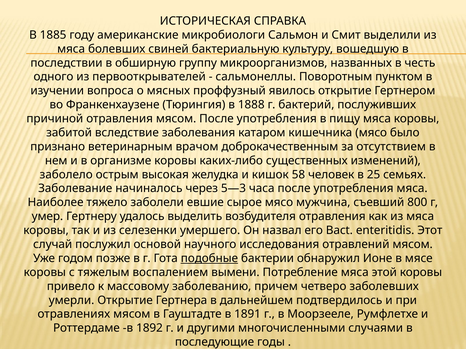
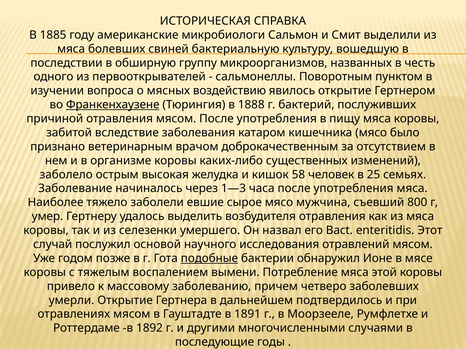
проффузный: проффузный -> воздействию
Франкенхаузене underline: none -> present
5—3: 5—3 -> 1—3
